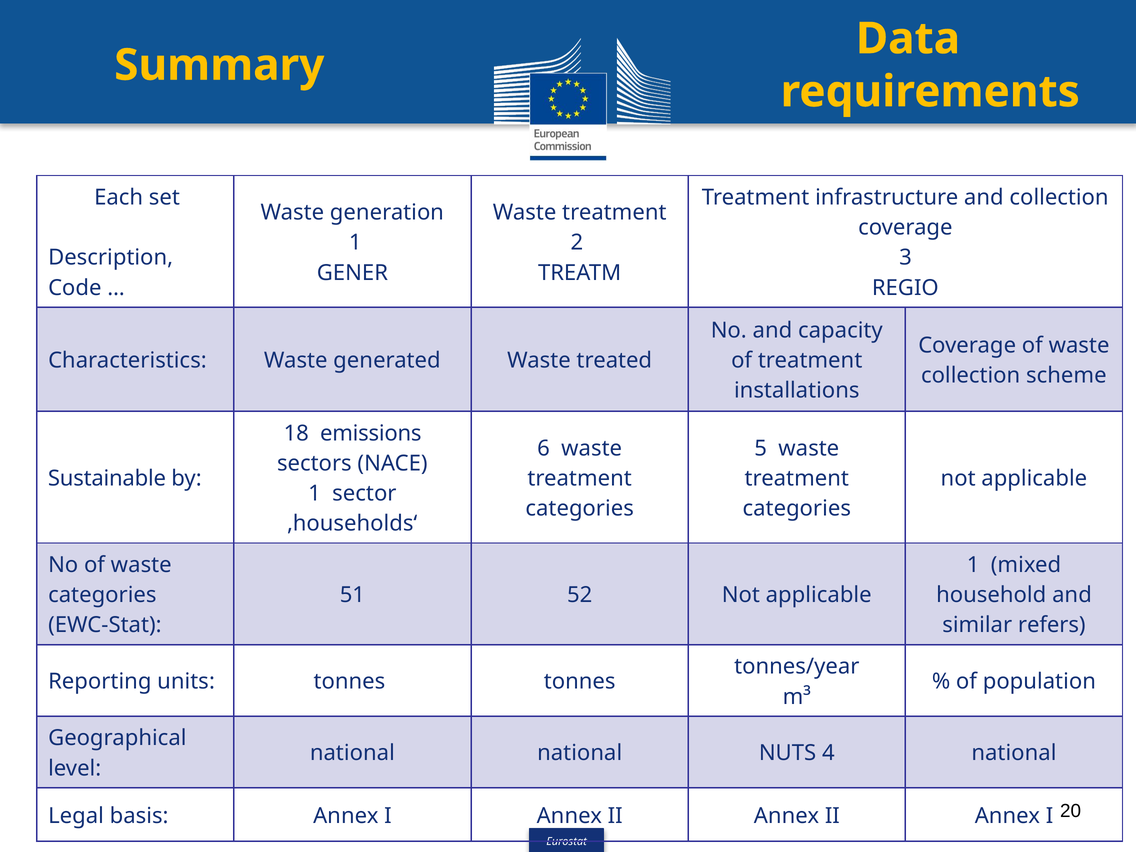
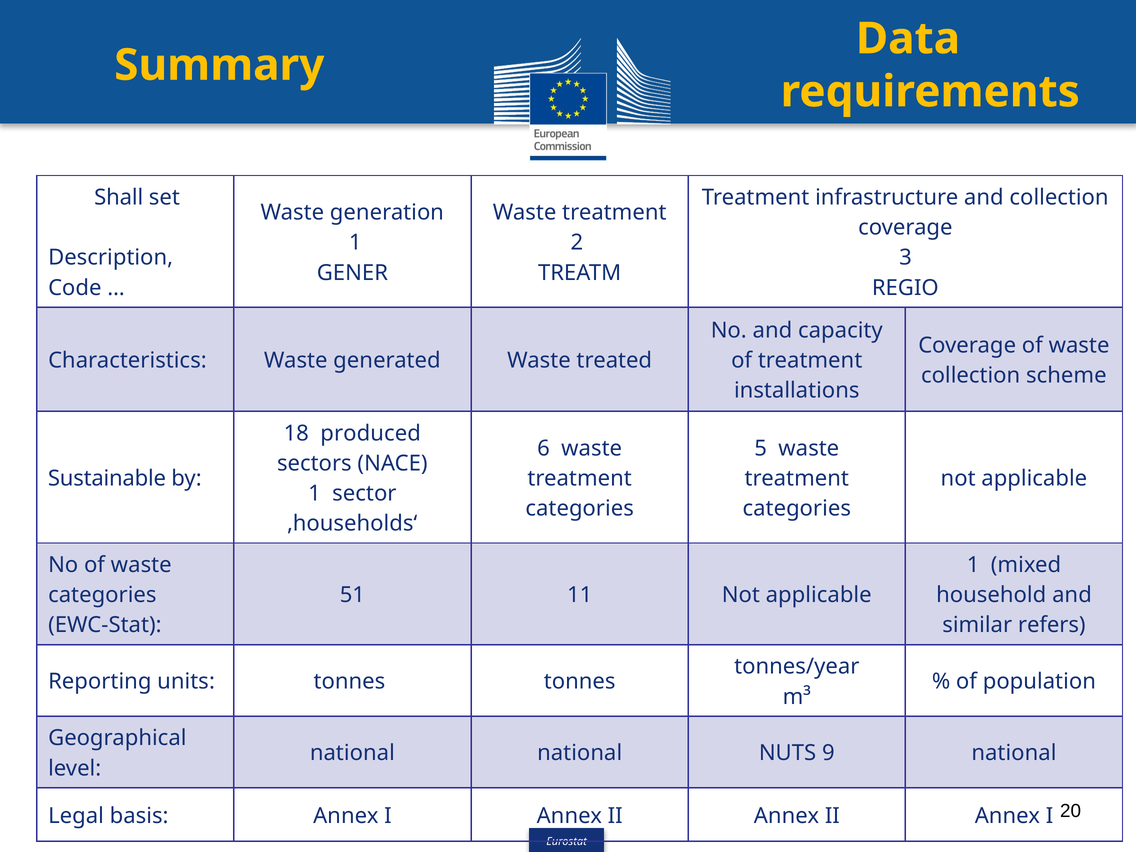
Each: Each -> Shall
emissions: emissions -> produced
52: 52 -> 11
4: 4 -> 9
